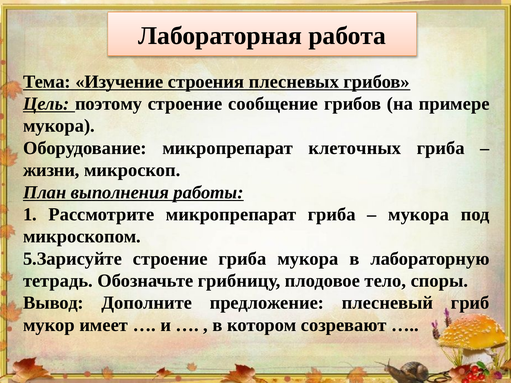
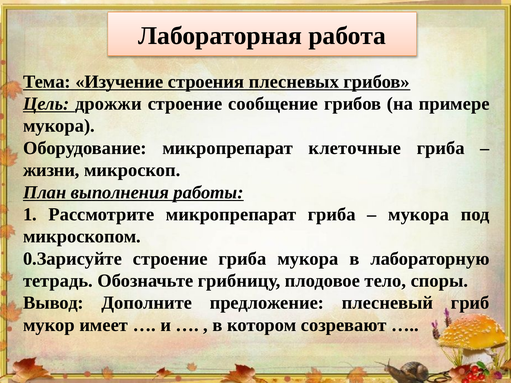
поэтому: поэтому -> дрожжи
клеточных: клеточных -> клеточные
5.Зарисуйте: 5.Зарисуйте -> 0.Зарисуйте
